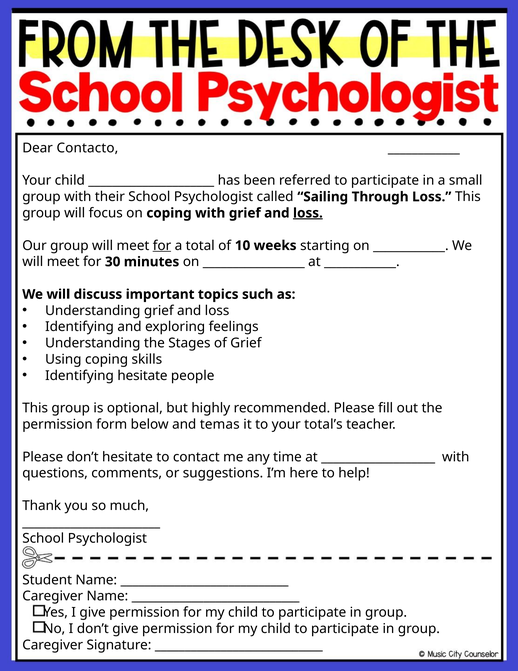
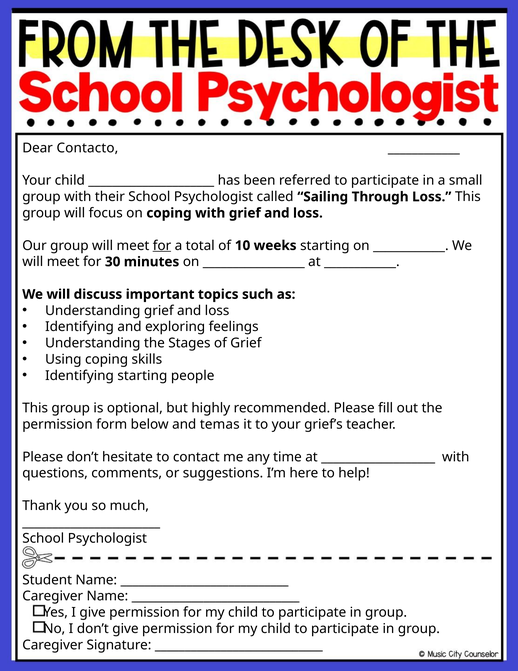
loss at (308, 213) underline: present -> none
Identifying hesitate: hesitate -> starting
total’s: total’s -> grief’s
